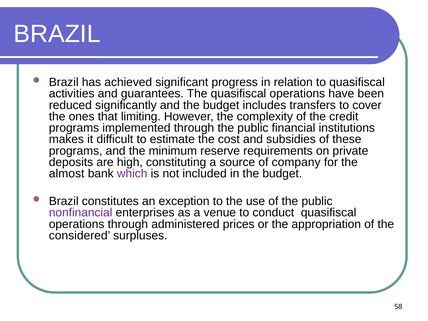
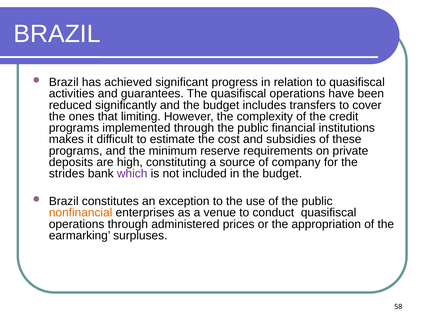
almost: almost -> strides
nonfinancial colour: purple -> orange
considered: considered -> earmarking
